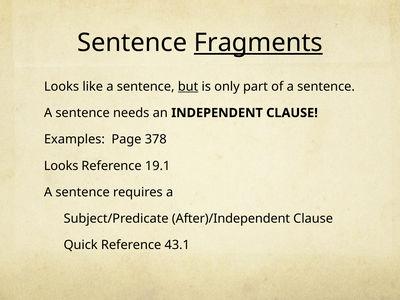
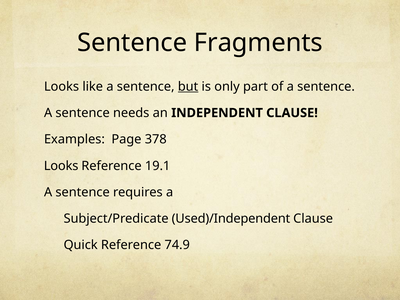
Fragments underline: present -> none
After)/Independent: After)/Independent -> Used)/Independent
43.1: 43.1 -> 74.9
